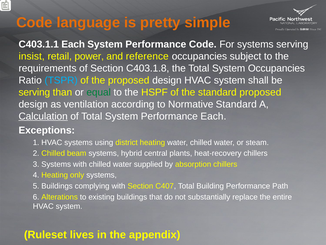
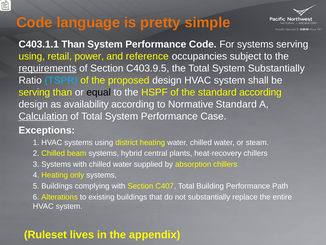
C403.1.1 Each: Each -> Than
insist at (32, 56): insist -> using
requirements underline: none -> present
C403.1.8: C403.1.8 -> C403.9.5
System Occupancies: Occupancies -> Substantially
equal colour: green -> black
standard proposed: proposed -> according
ventilation: ventilation -> availability
Performance Each: Each -> Case
